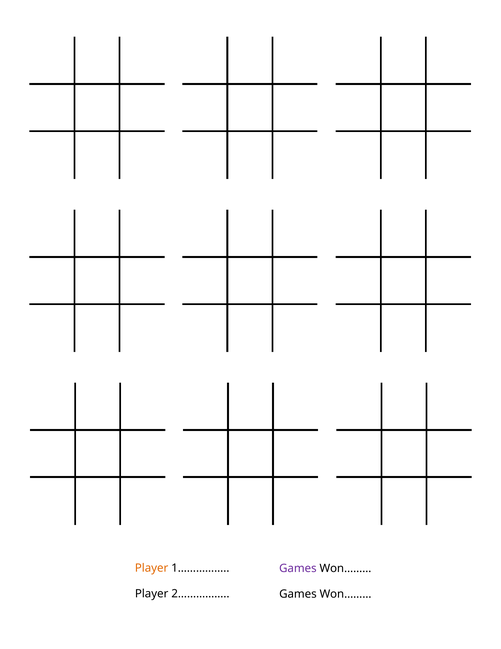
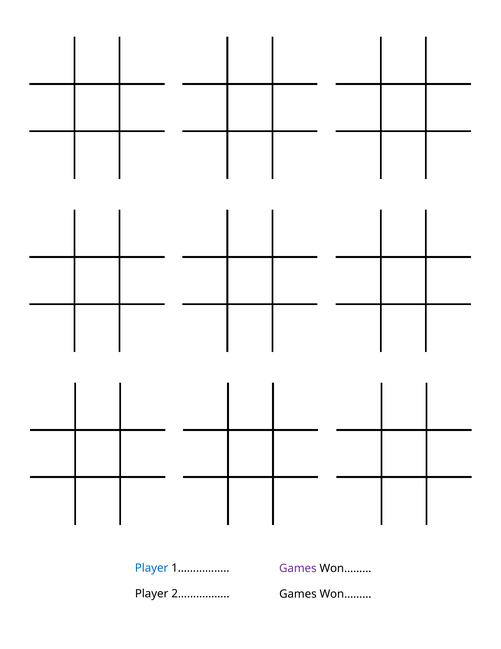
Player at (152, 567) colour: orange -> blue
